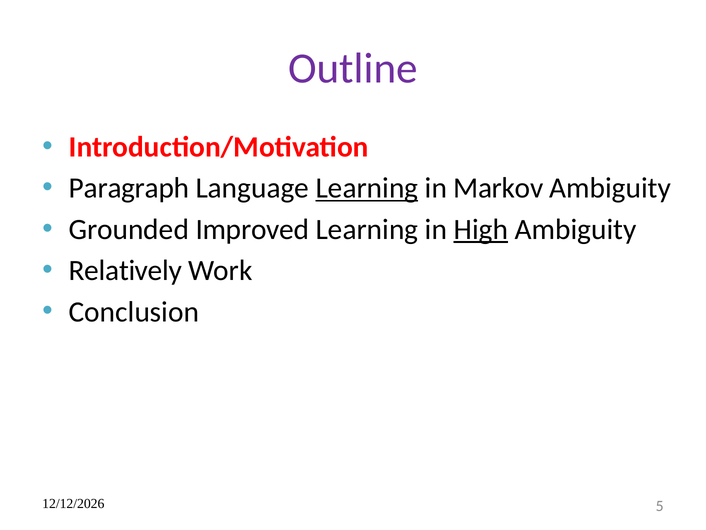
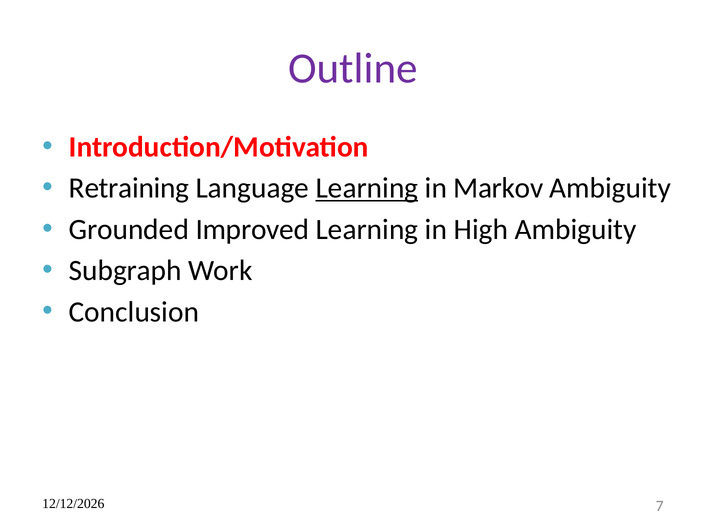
Paragraph: Paragraph -> Retraining
High underline: present -> none
Relatively: Relatively -> Subgraph
5: 5 -> 7
